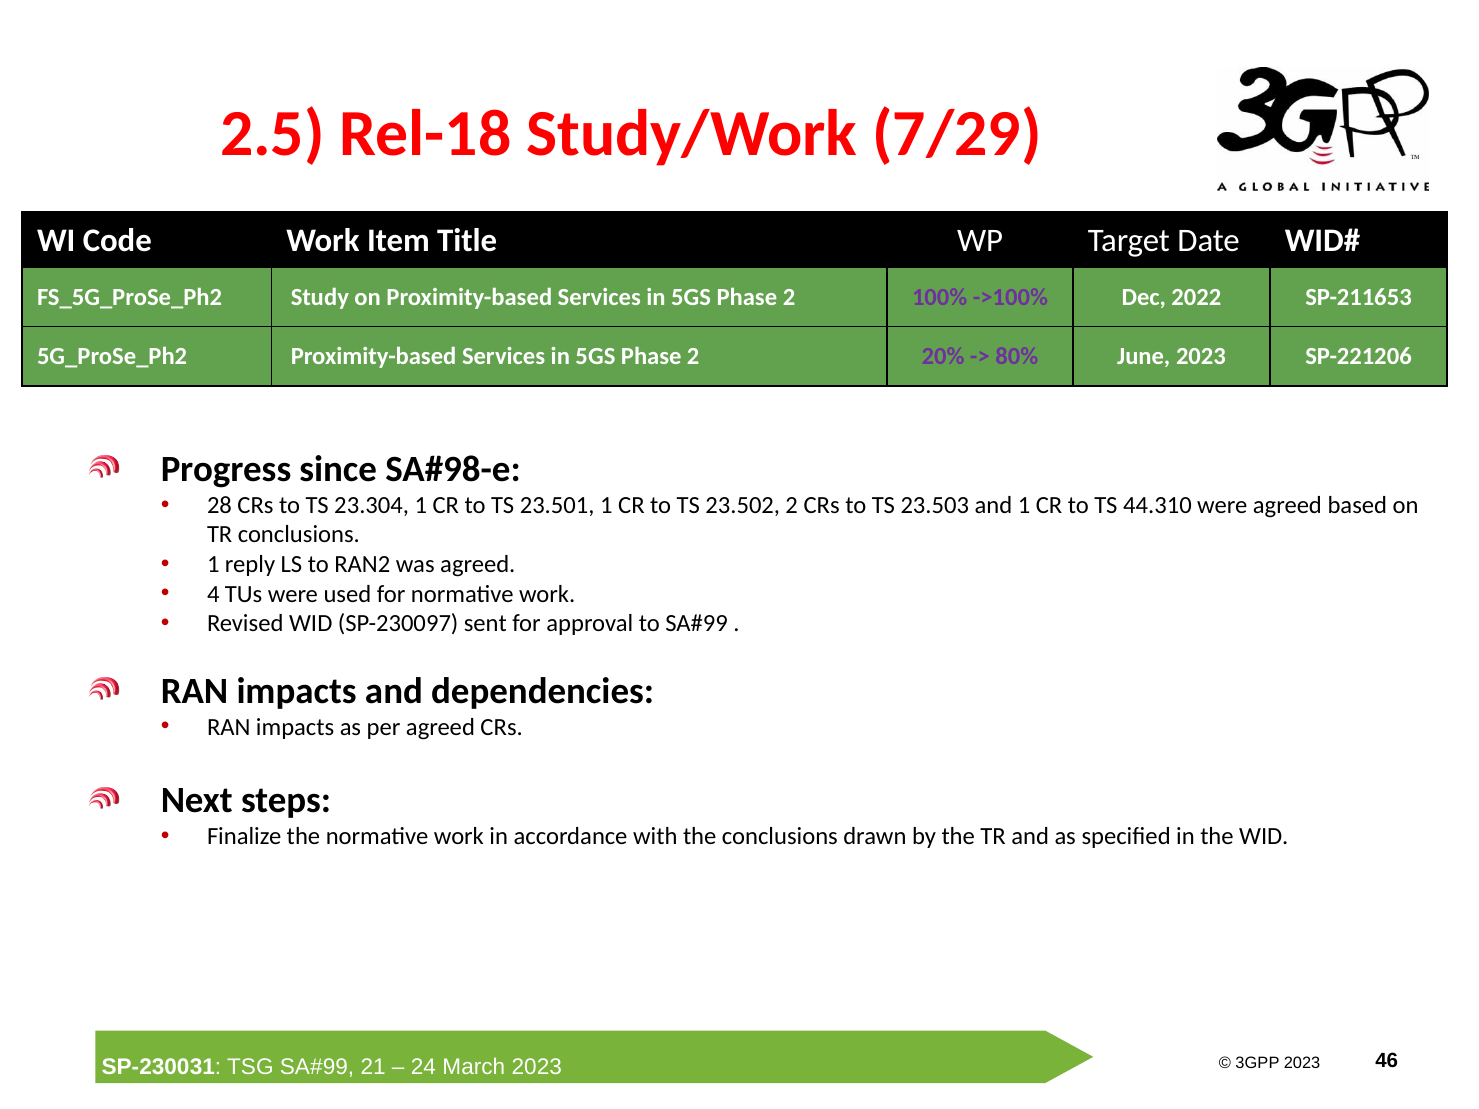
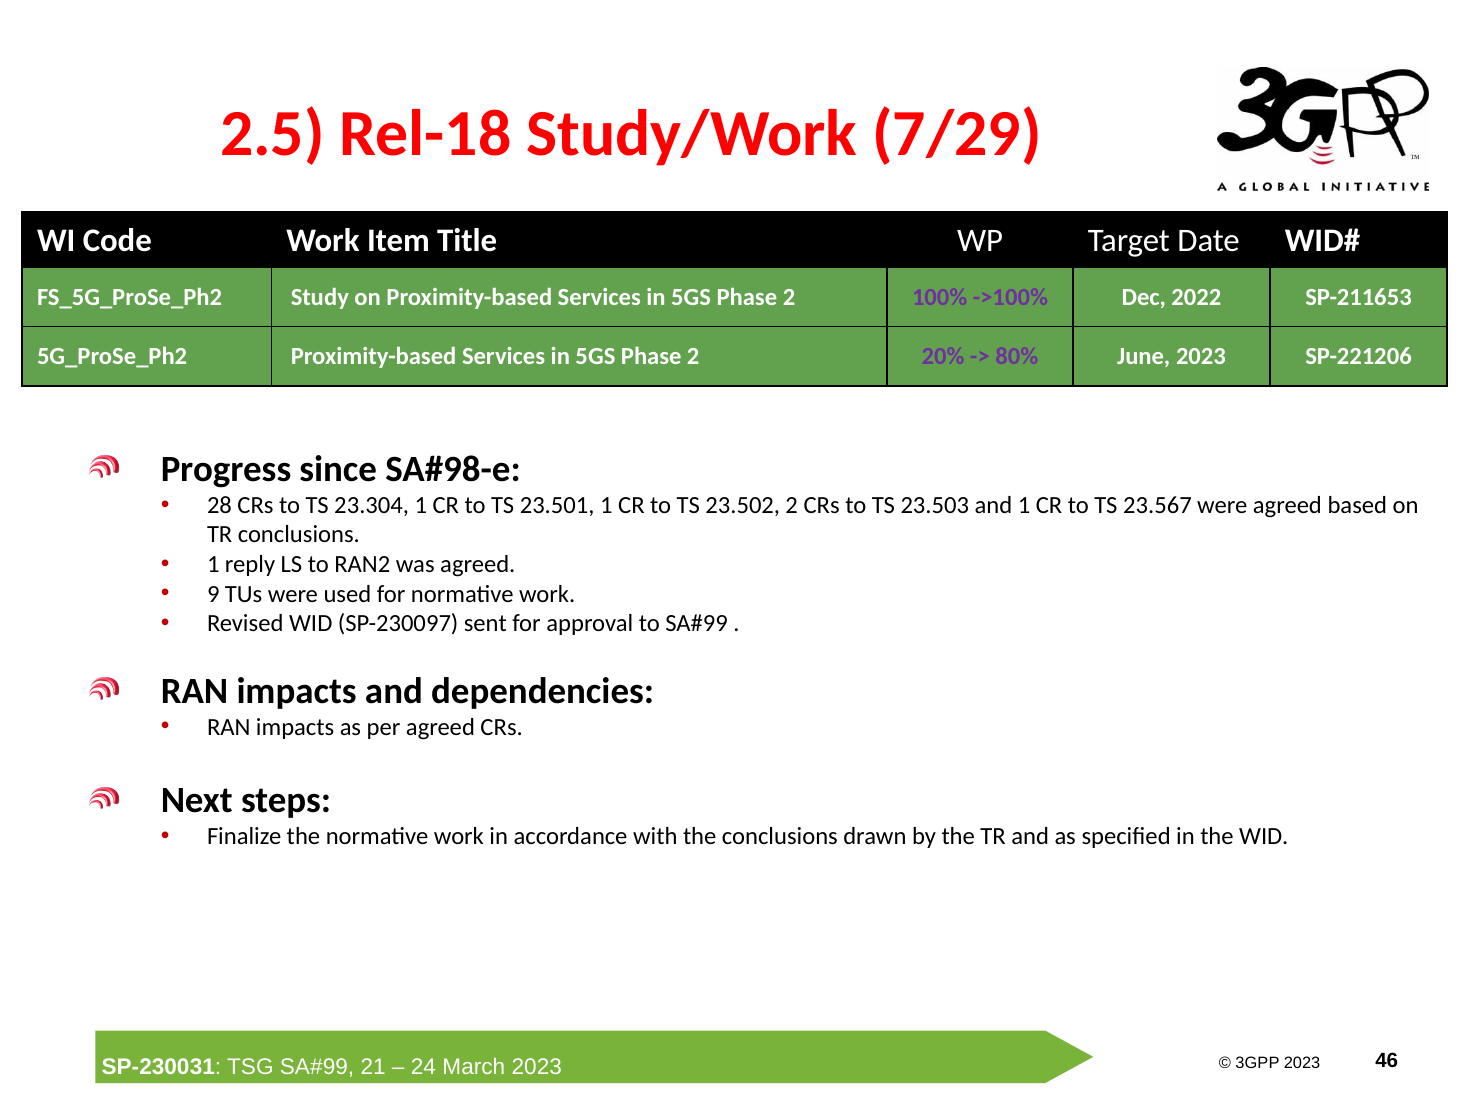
44.310: 44.310 -> 23.567
4: 4 -> 9
